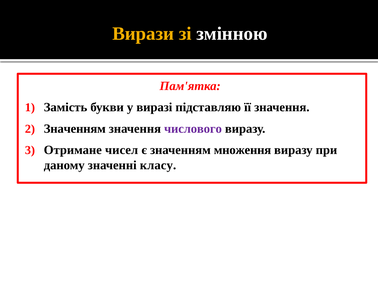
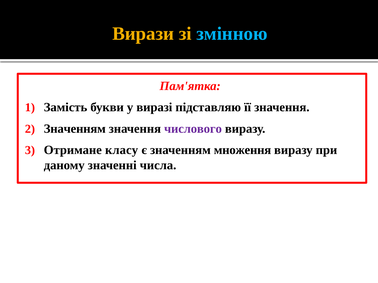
змінною colour: white -> light blue
чисел: чисел -> класу
класу: класу -> числа
